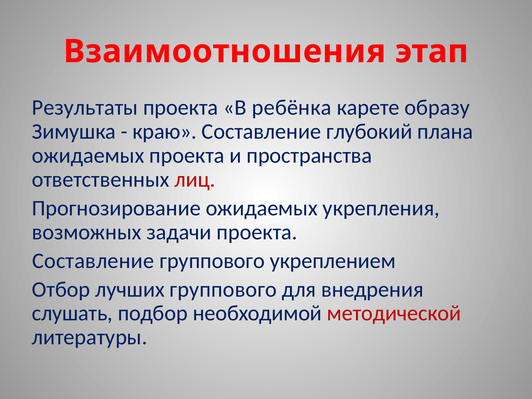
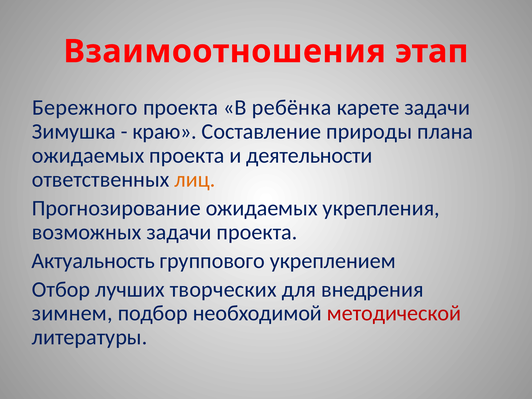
Результаты: Результаты -> Бережного
карете образу: образу -> задачи
глубокий: глубокий -> природы
пространства: пространства -> деятельности
лиц colour: red -> orange
Составление at (93, 261): Составление -> Актуальность
лучших группового: группового -> творческих
слушать: слушать -> зимнем
